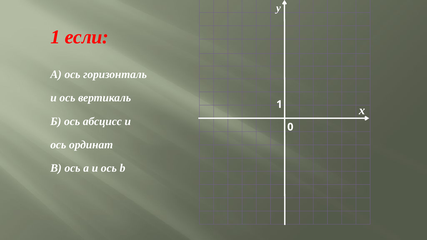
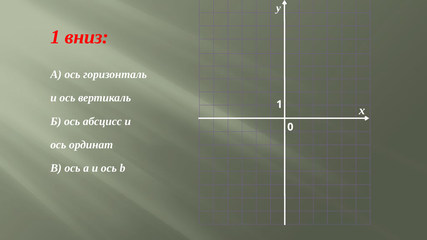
если: если -> вниз
